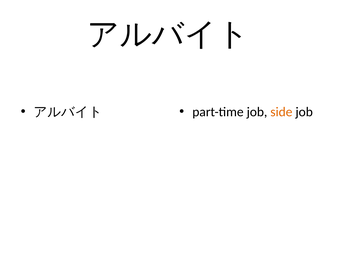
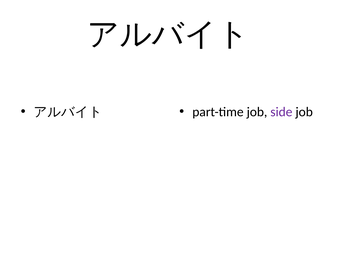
side colour: orange -> purple
